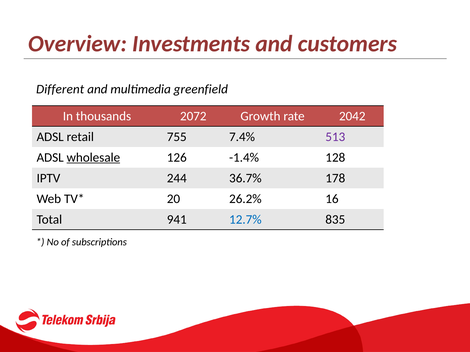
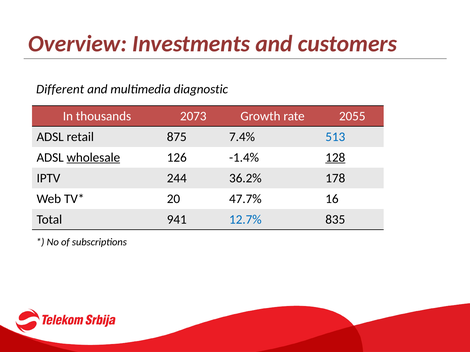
greenfield: greenfield -> diagnostic
2072: 2072 -> 2073
2042: 2042 -> 2055
755: 755 -> 875
513 colour: purple -> blue
128 underline: none -> present
36.7%: 36.7% -> 36.2%
26.2%: 26.2% -> 47.7%
